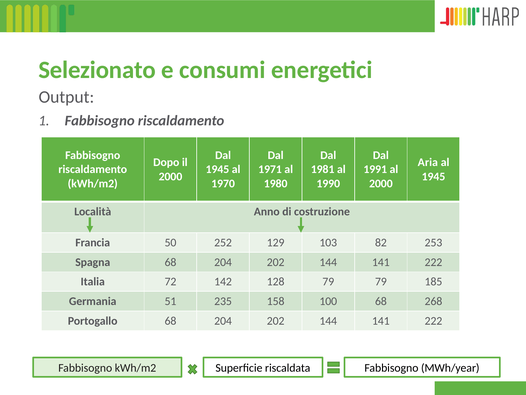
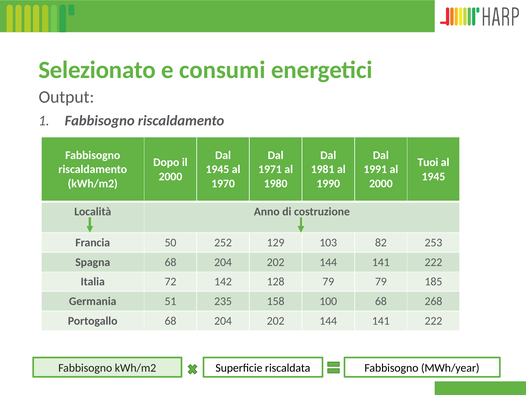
Aria: Aria -> Tuoi
